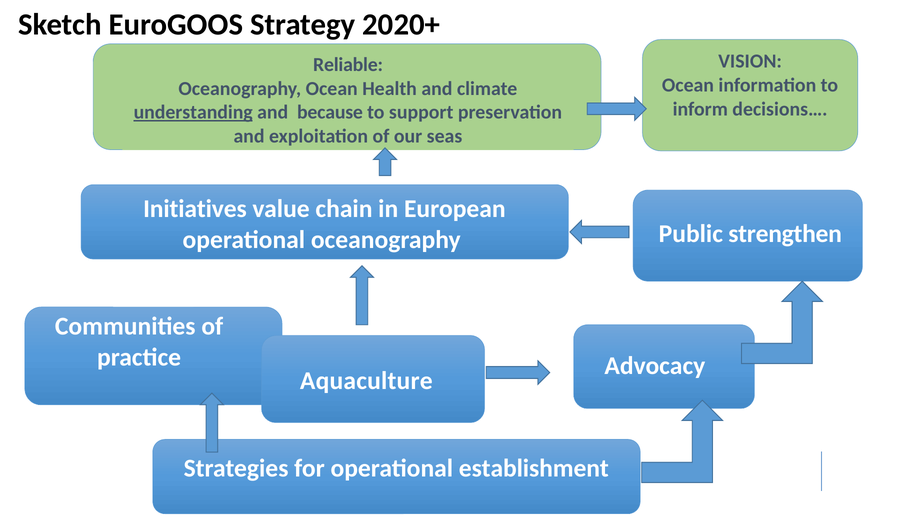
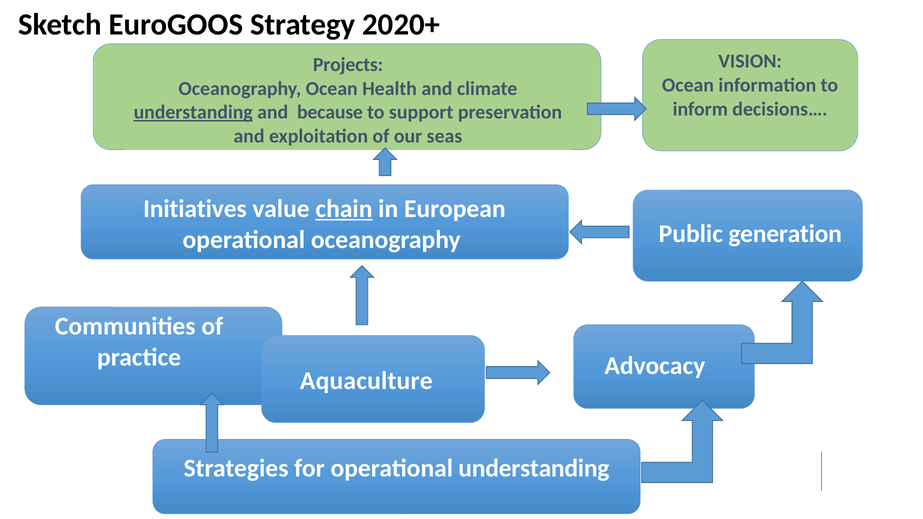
Reliable: Reliable -> Projects
chain underline: none -> present
strengthen: strengthen -> generation
operational establishment: establishment -> understanding
